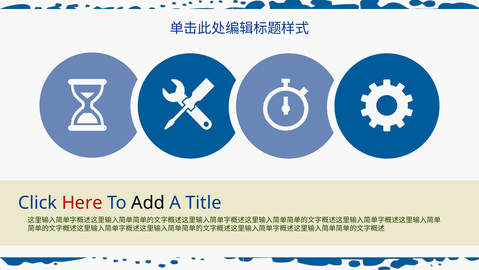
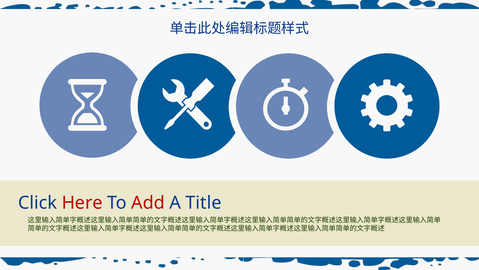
Add colour: black -> red
